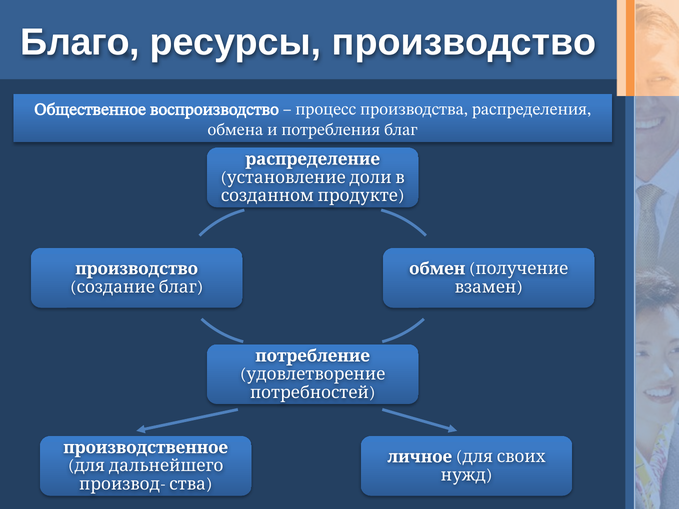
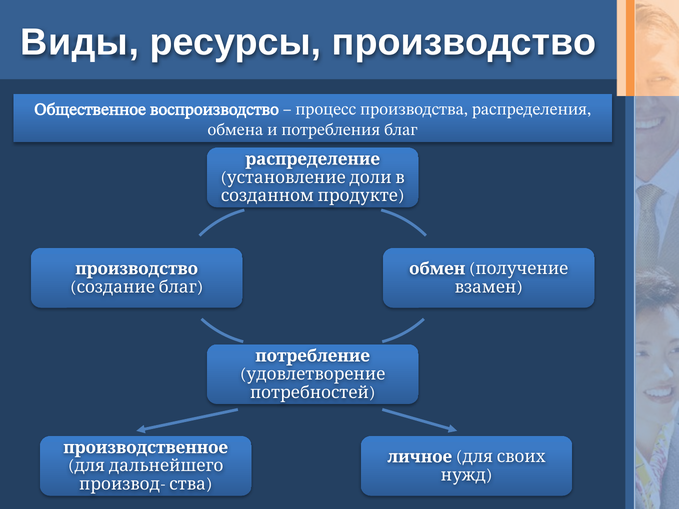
Благо: Благо -> Виды
